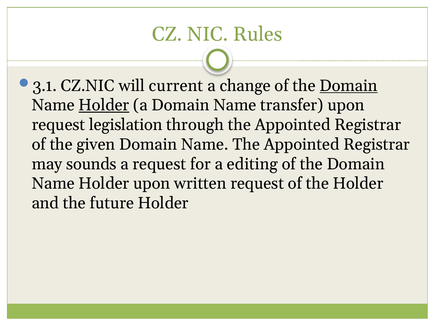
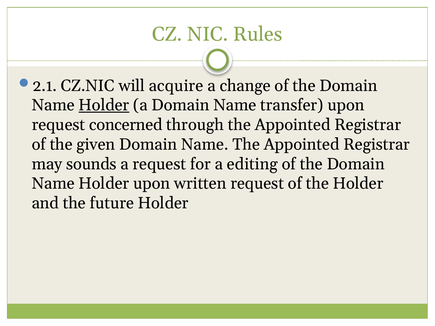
3.1: 3.1 -> 2.1
current: current -> acquire
Domain at (349, 86) underline: present -> none
legislation: legislation -> concerned
